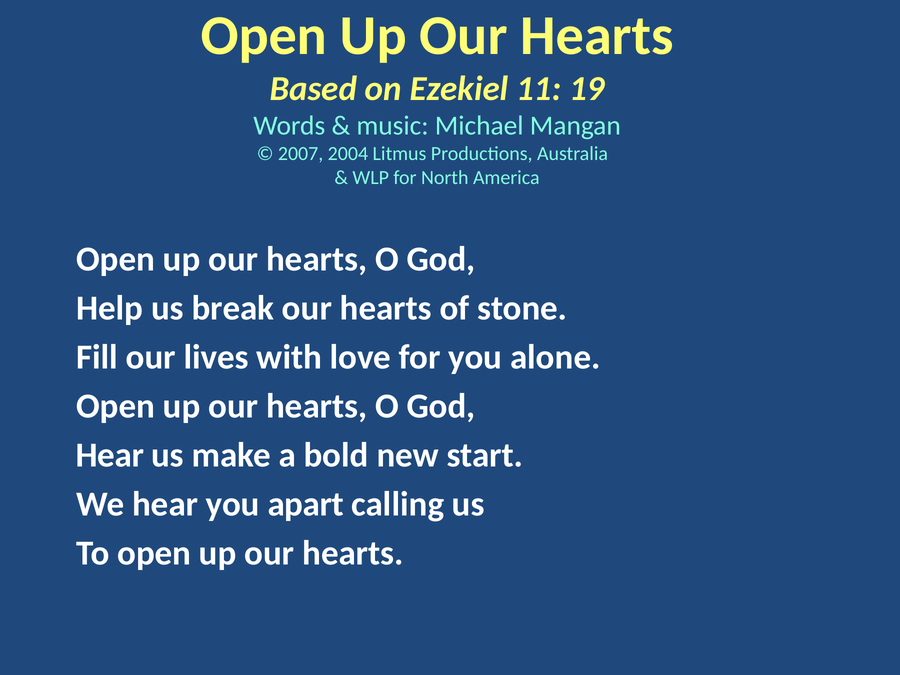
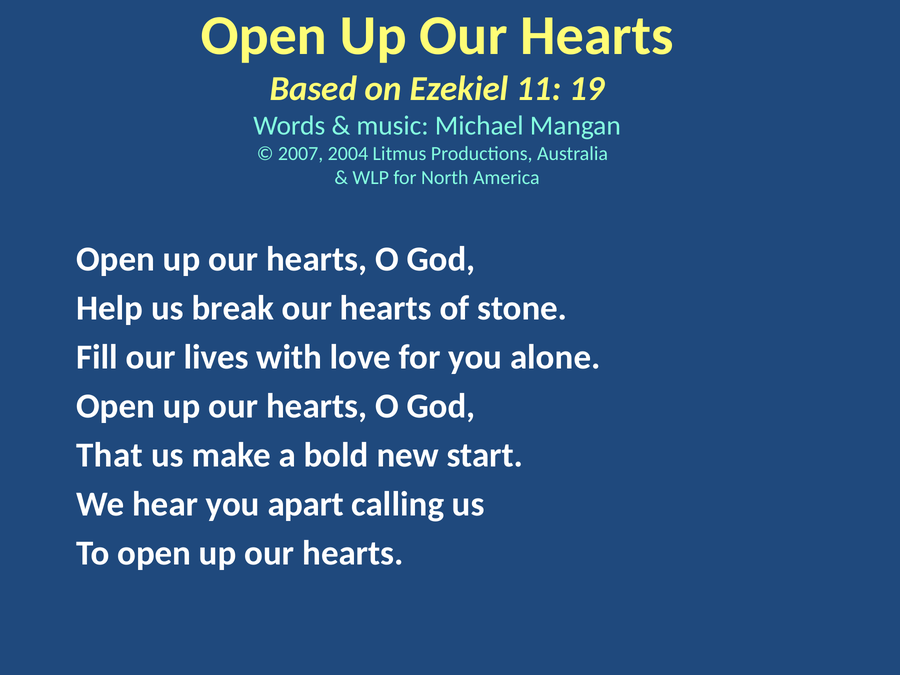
Hear at (110, 455): Hear -> That
